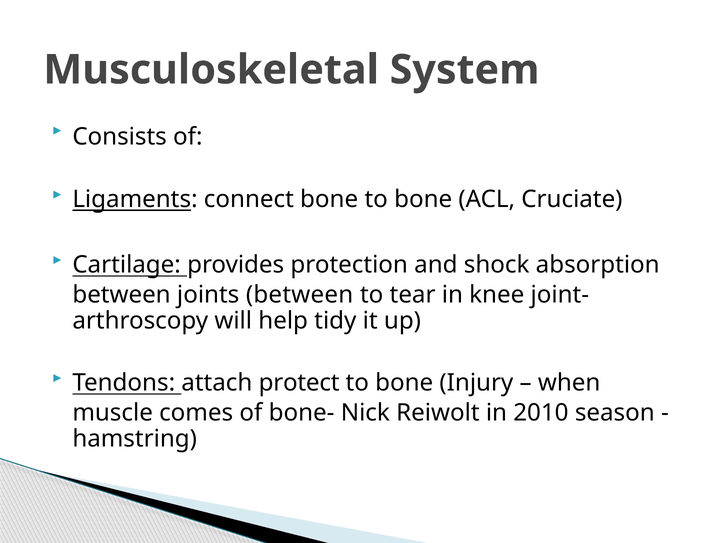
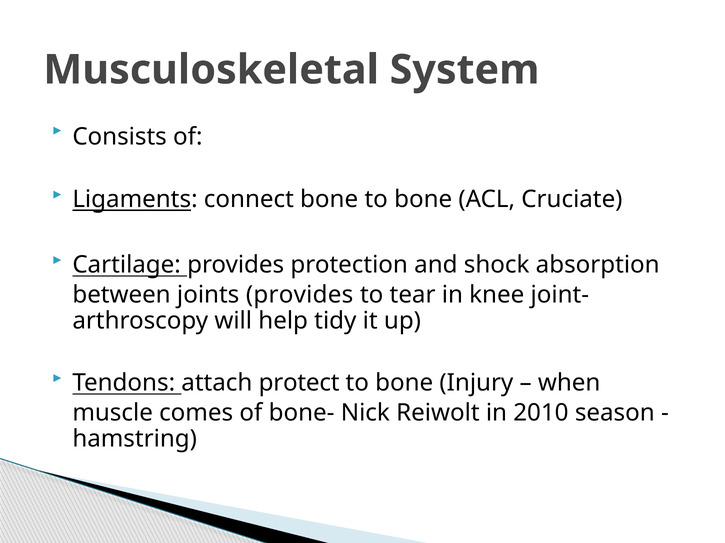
joints between: between -> provides
